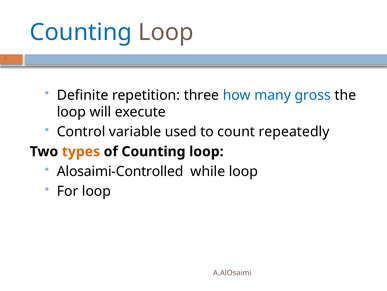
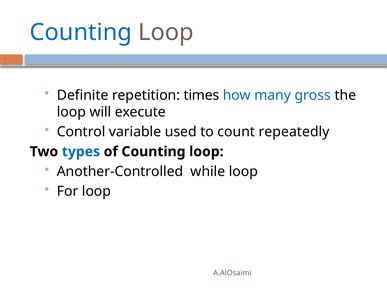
three: three -> times
types colour: orange -> blue
Alosaimi-Controlled: Alosaimi-Controlled -> Another-Controlled
